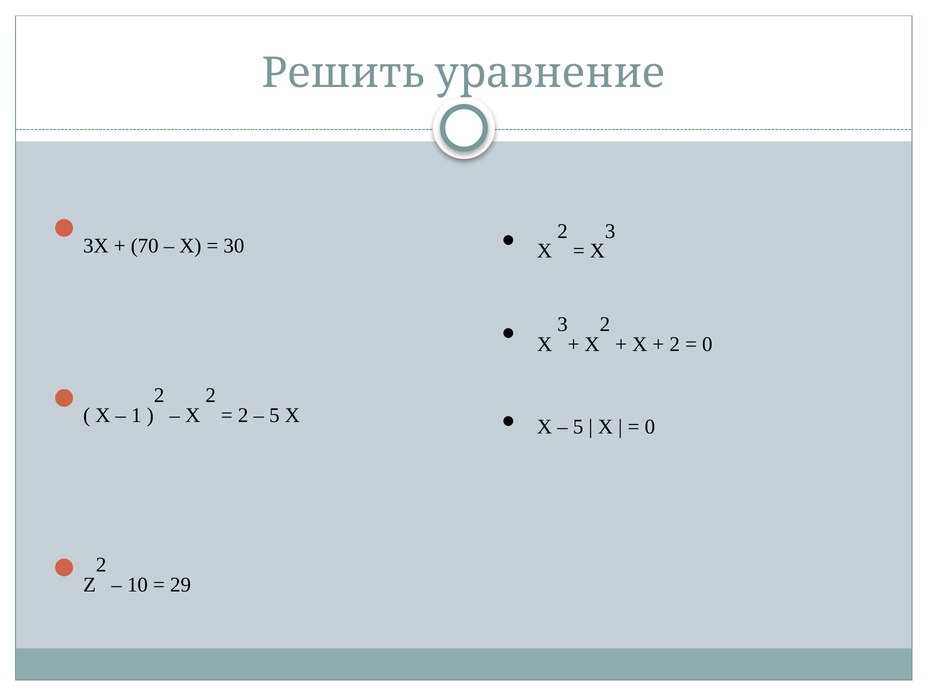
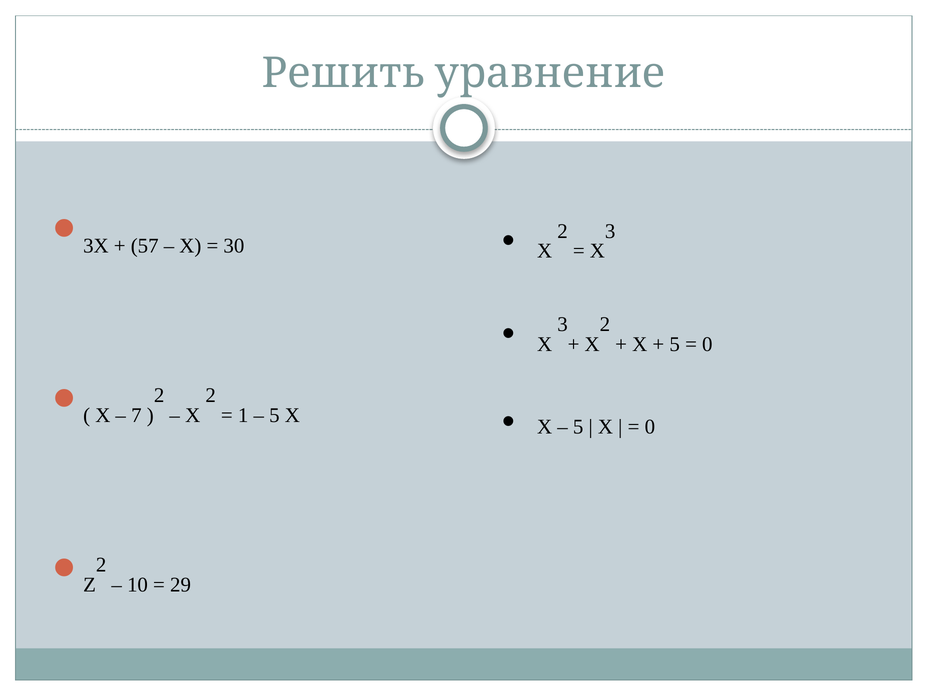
70: 70 -> 57
2 at (675, 344): 2 -> 5
1: 1 -> 7
2 at (243, 415): 2 -> 1
